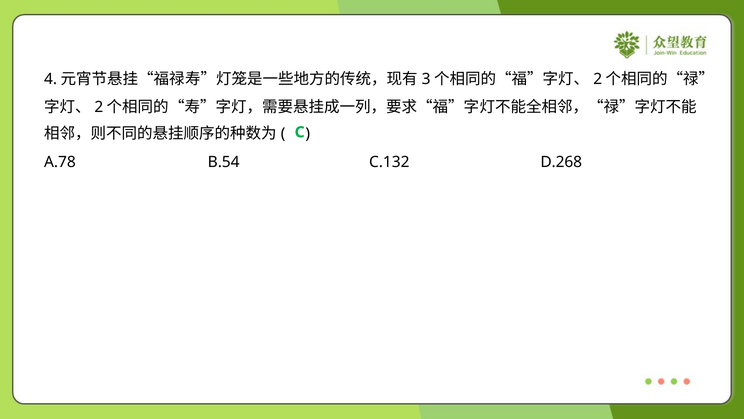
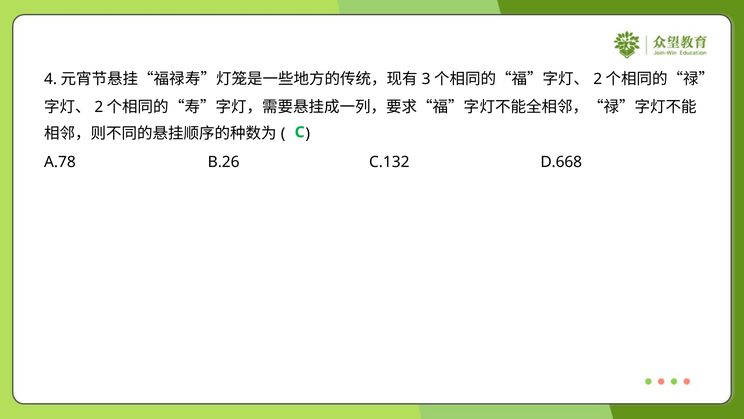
B.54: B.54 -> B.26
D.268: D.268 -> D.668
